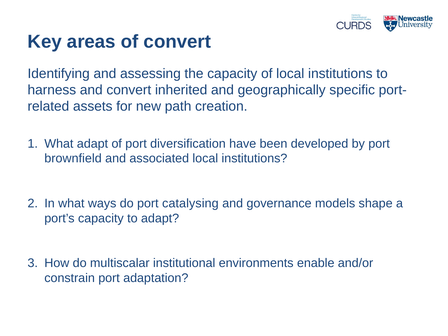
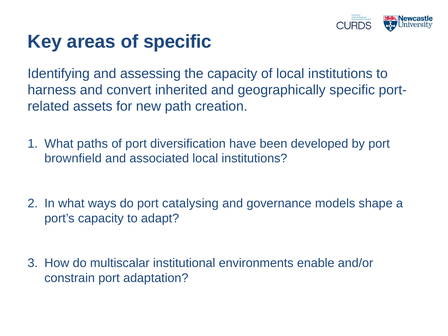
of convert: convert -> specific
What adapt: adapt -> paths
